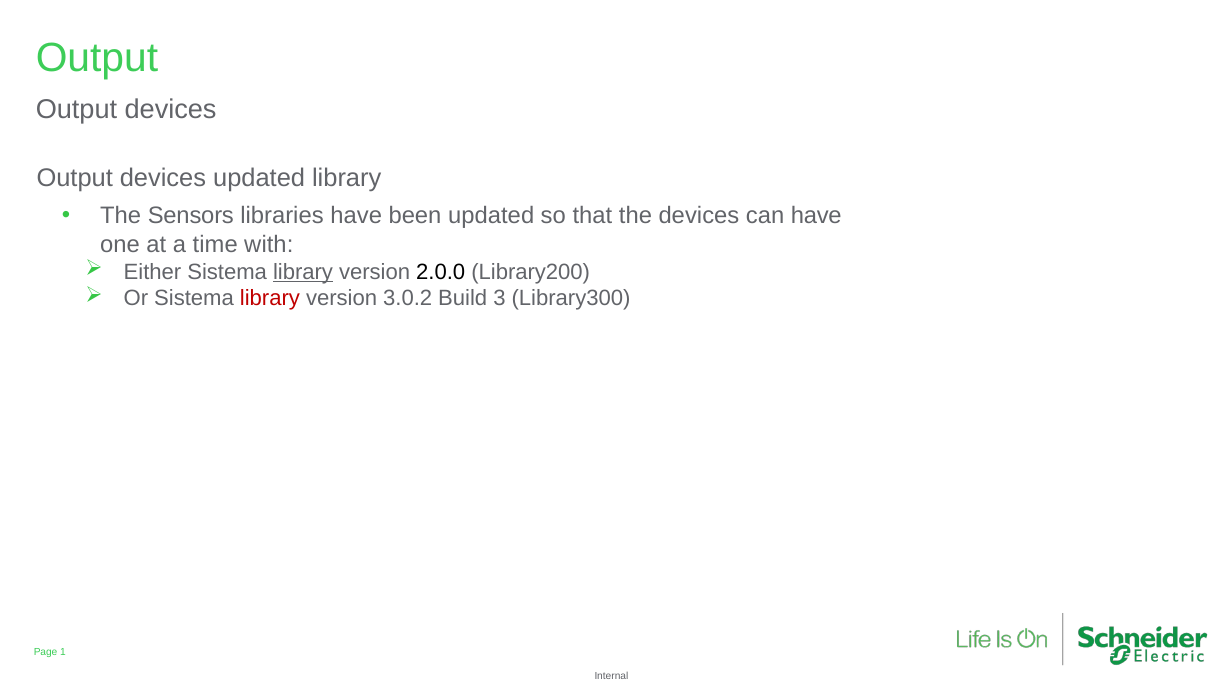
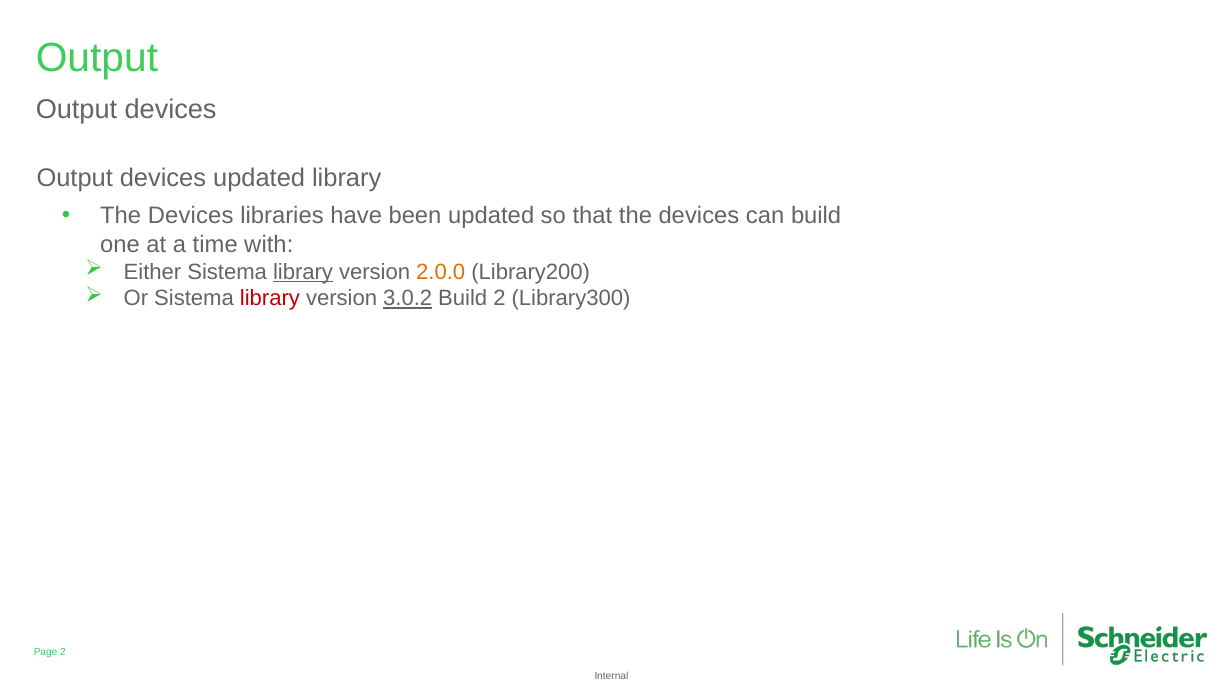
Sensors at (191, 216): Sensors -> Devices
can have: have -> build
2.0.0 colour: black -> orange
3.0.2 underline: none -> present
Build 3: 3 -> 2
Page 1: 1 -> 2
